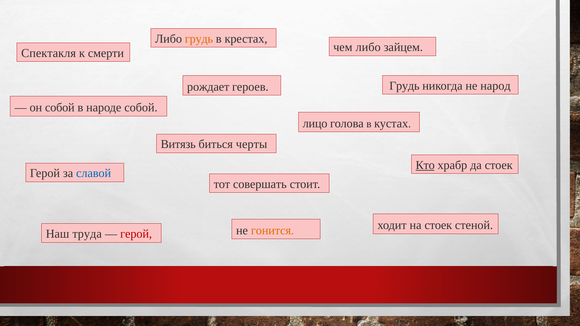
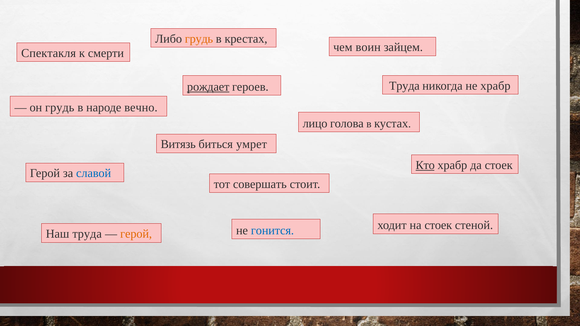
чем либо: либо -> воин
Грудь at (404, 86): Грудь -> Труда
не народ: народ -> храбр
рождает underline: none -> present
он собой: собой -> грудь
народе собой: собой -> вечно
черты: черты -> умрет
гонится colour: orange -> blue
герой at (136, 234) colour: red -> orange
